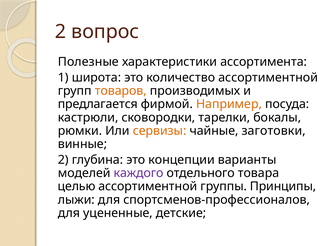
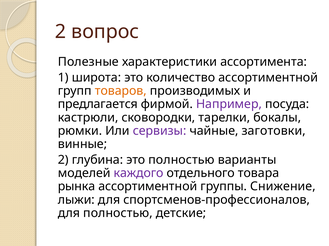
Например colour: orange -> purple
сервизы colour: orange -> purple
это концепции: концепции -> полностью
целью: целью -> рынка
Принципы: Принципы -> Снижение
для уцененные: уцененные -> полностью
